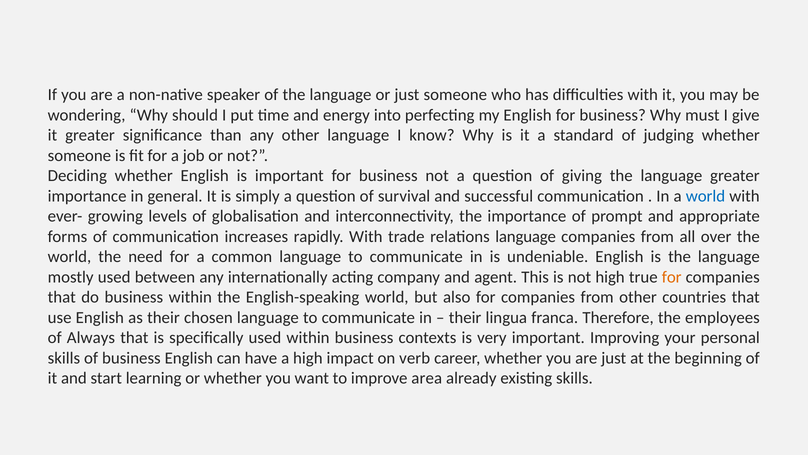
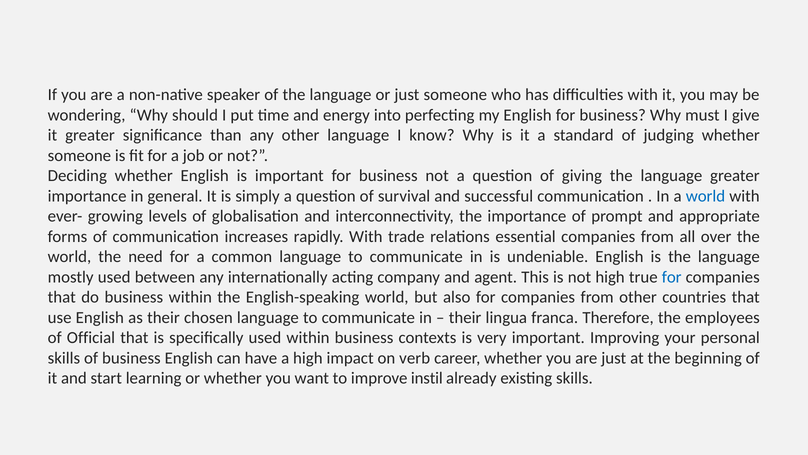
relations language: language -> essential
for at (672, 277) colour: orange -> blue
Always: Always -> Official
area: area -> instil
